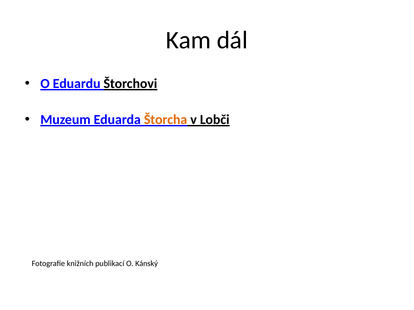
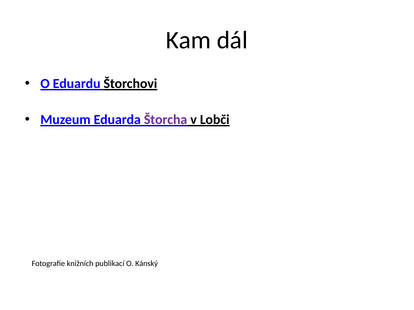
Štorcha colour: orange -> purple
